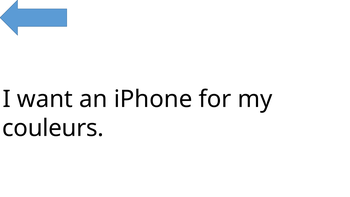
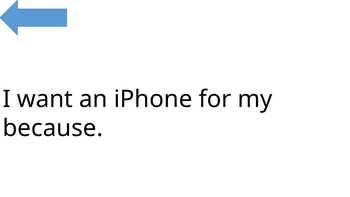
couleurs: couleurs -> because
